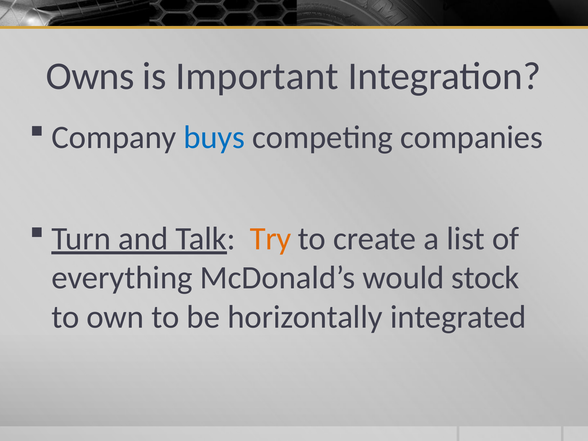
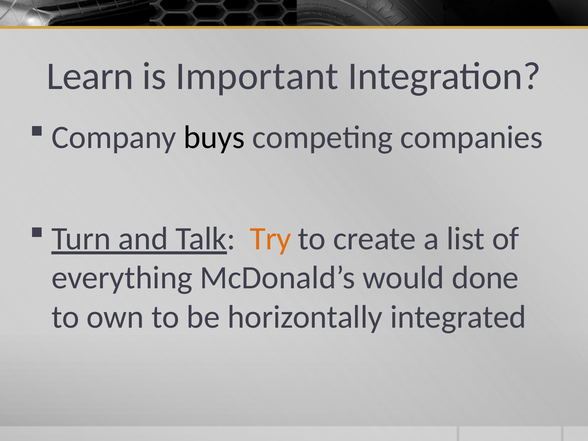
Owns: Owns -> Learn
buys colour: blue -> black
stock: stock -> done
